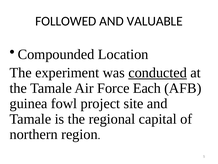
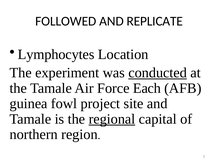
VALUABLE: VALUABLE -> REPLICATE
Compounded: Compounded -> Lymphocytes
regional underline: none -> present
